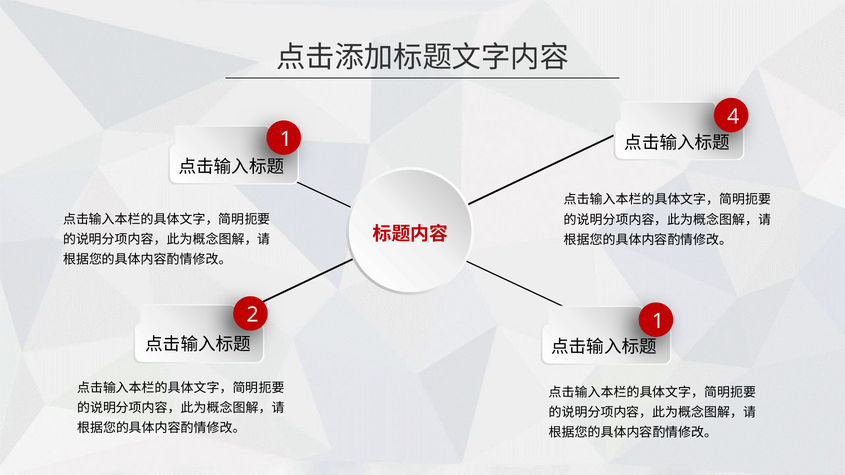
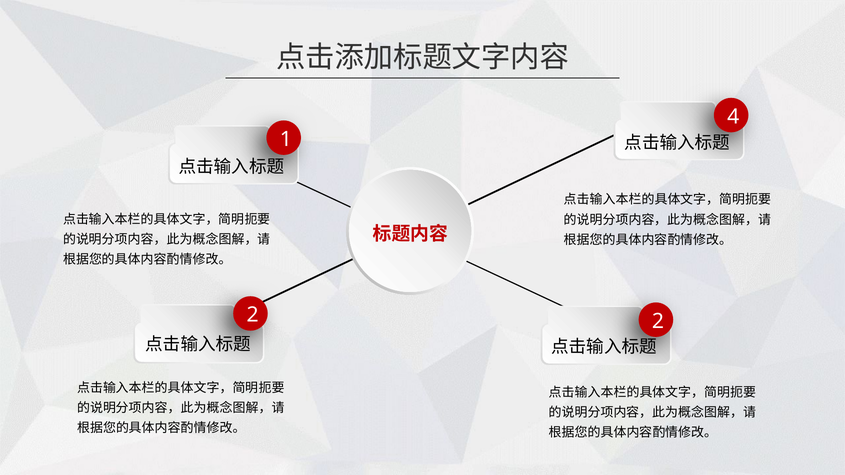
2 1: 1 -> 2
